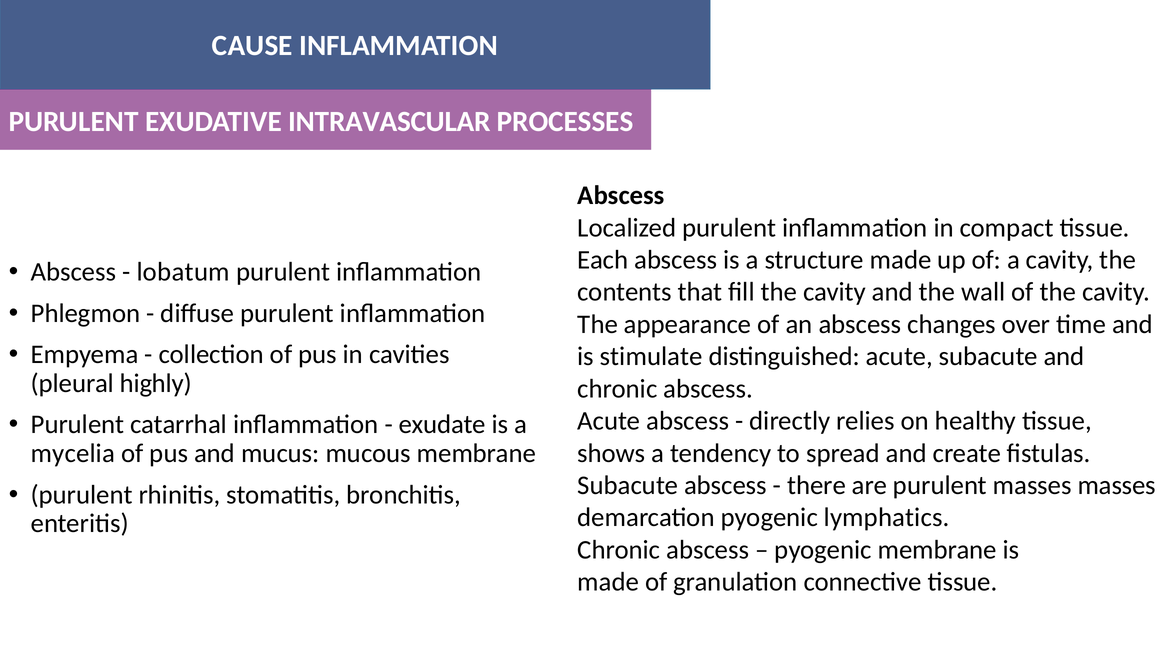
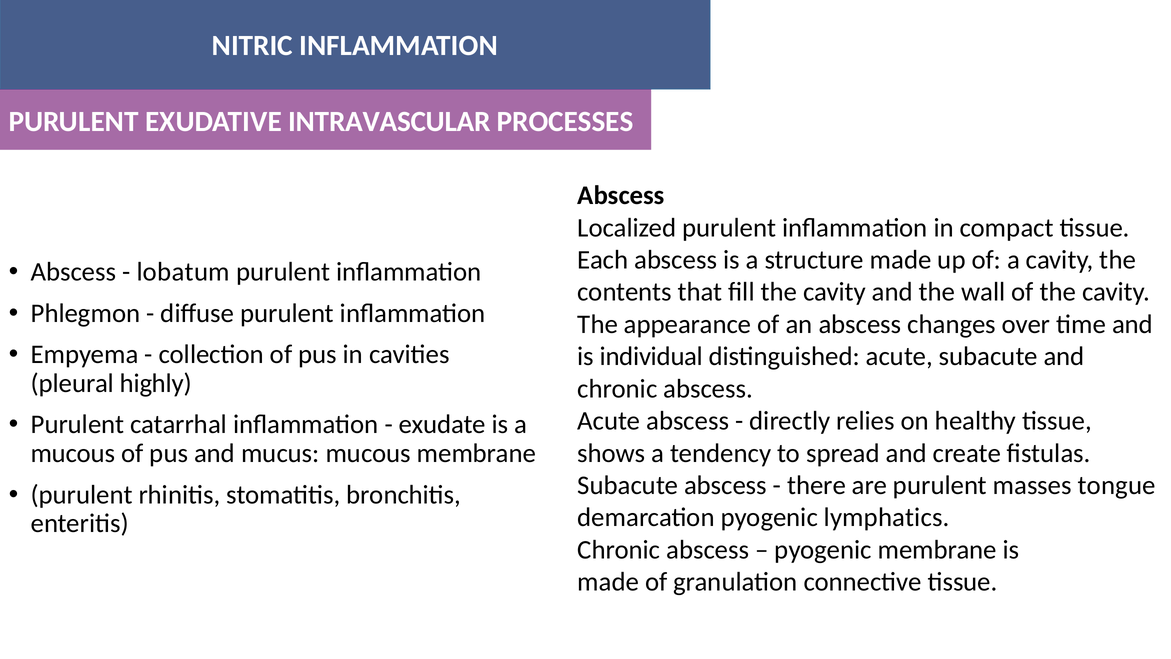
CAUSE: CAUSE -> NITRIC
stimulate: stimulate -> individual
mycelia at (73, 453): mycelia -> mucous
masses masses: masses -> tongue
